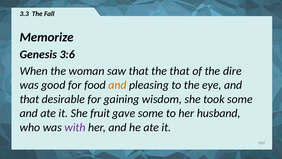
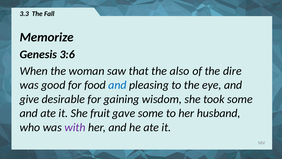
the that: that -> also
and at (117, 85) colour: orange -> blue
that at (29, 99): that -> give
